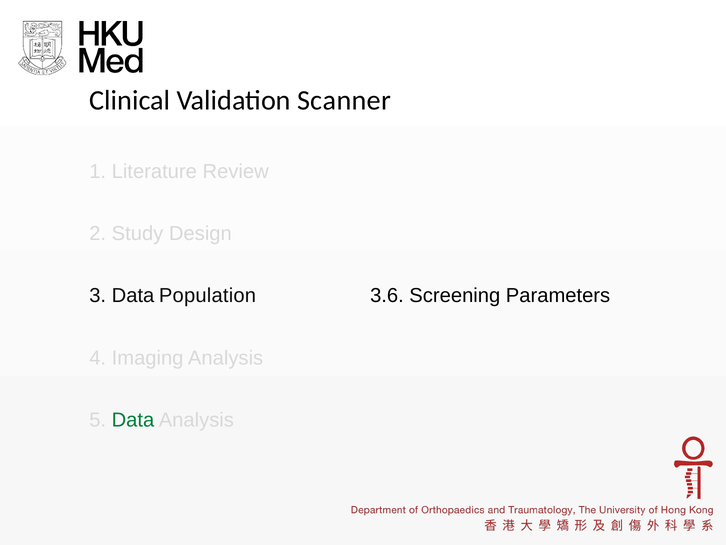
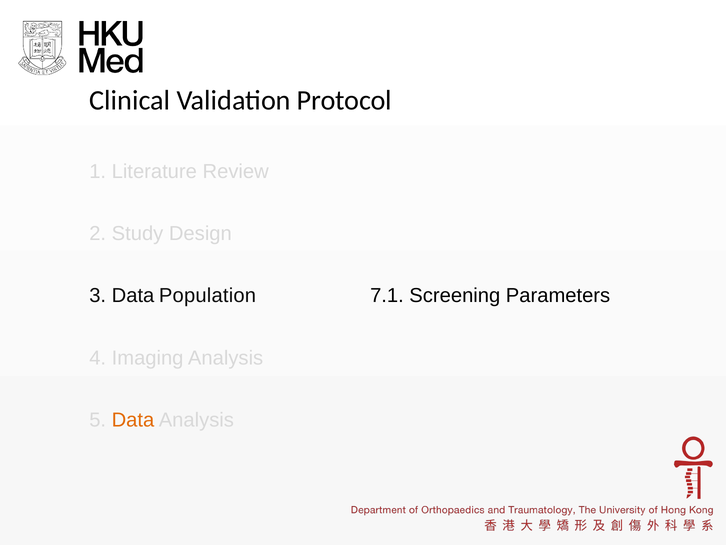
Scanner: Scanner -> Protocol
3.6: 3.6 -> 7.1
Data at (133, 420) colour: green -> orange
